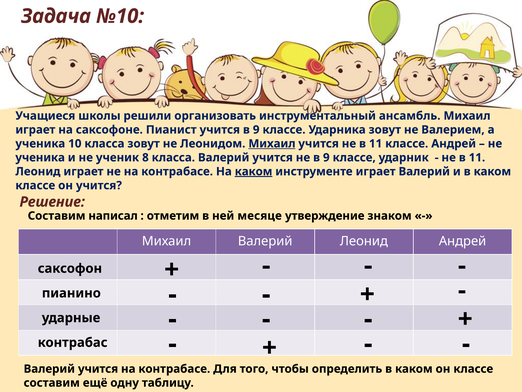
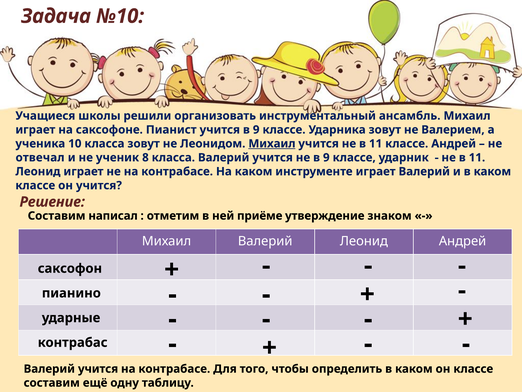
ученика at (40, 157): ученика -> отвечал
каком at (254, 171) underline: present -> none
месяце: месяце -> приёме
